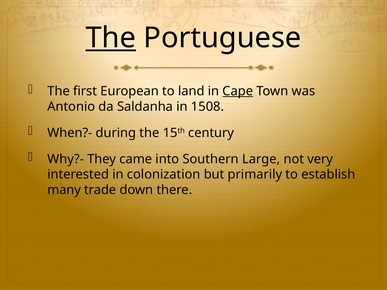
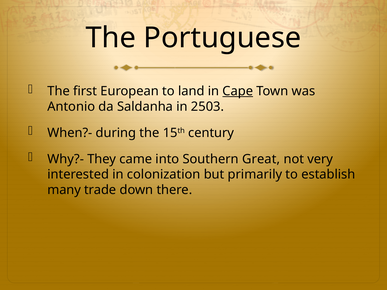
The at (111, 38) underline: present -> none
1508: 1508 -> 2503
Large: Large -> Great
